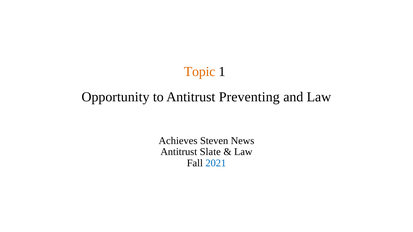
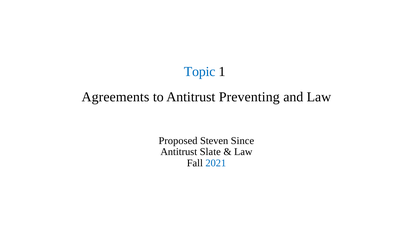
Topic colour: orange -> blue
Opportunity: Opportunity -> Agreements
Achieves: Achieves -> Proposed
News: News -> Since
